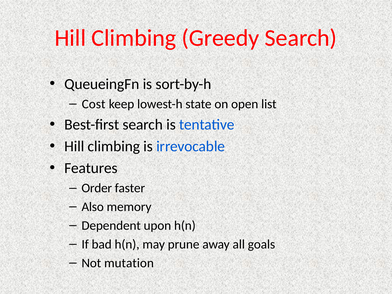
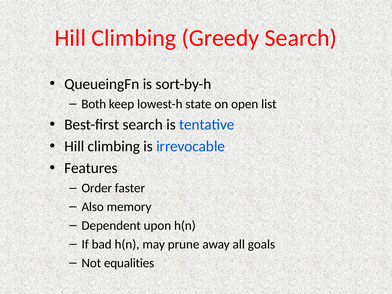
Cost: Cost -> Both
mutation: mutation -> equalities
